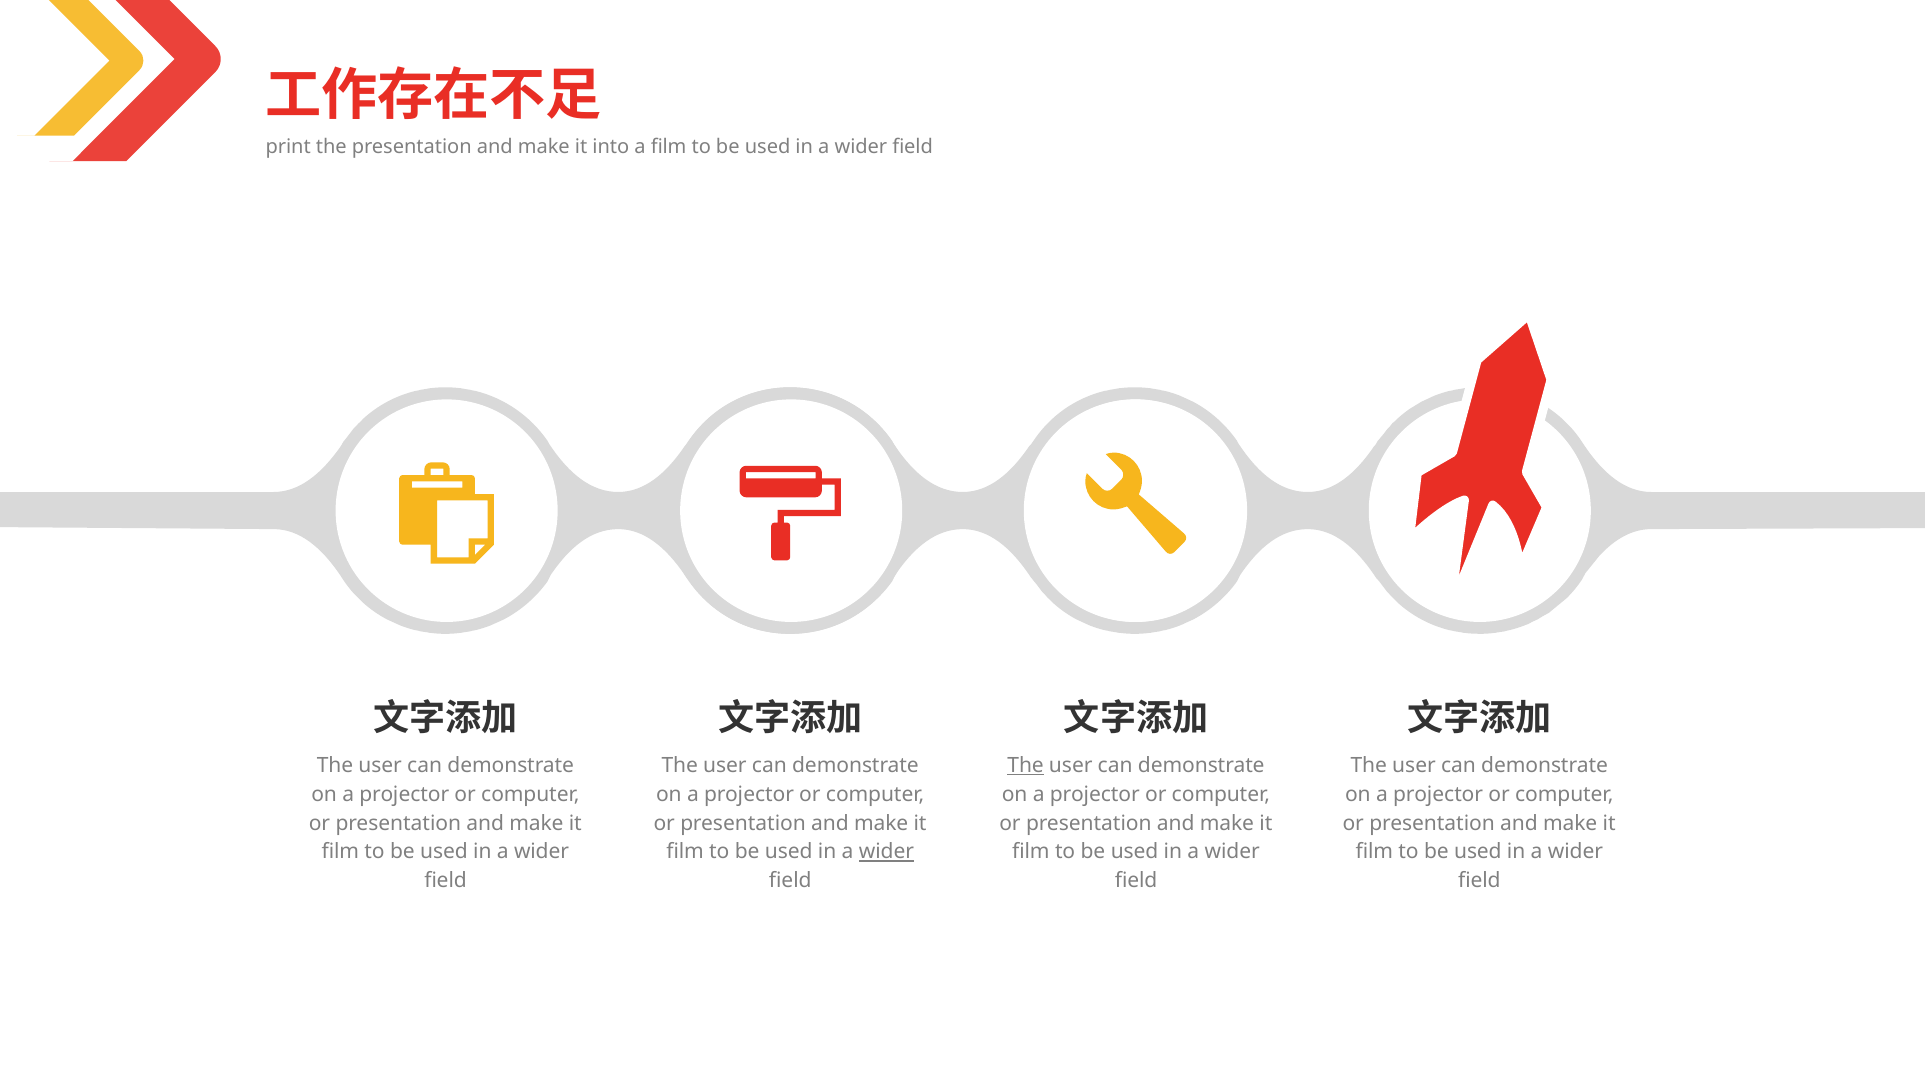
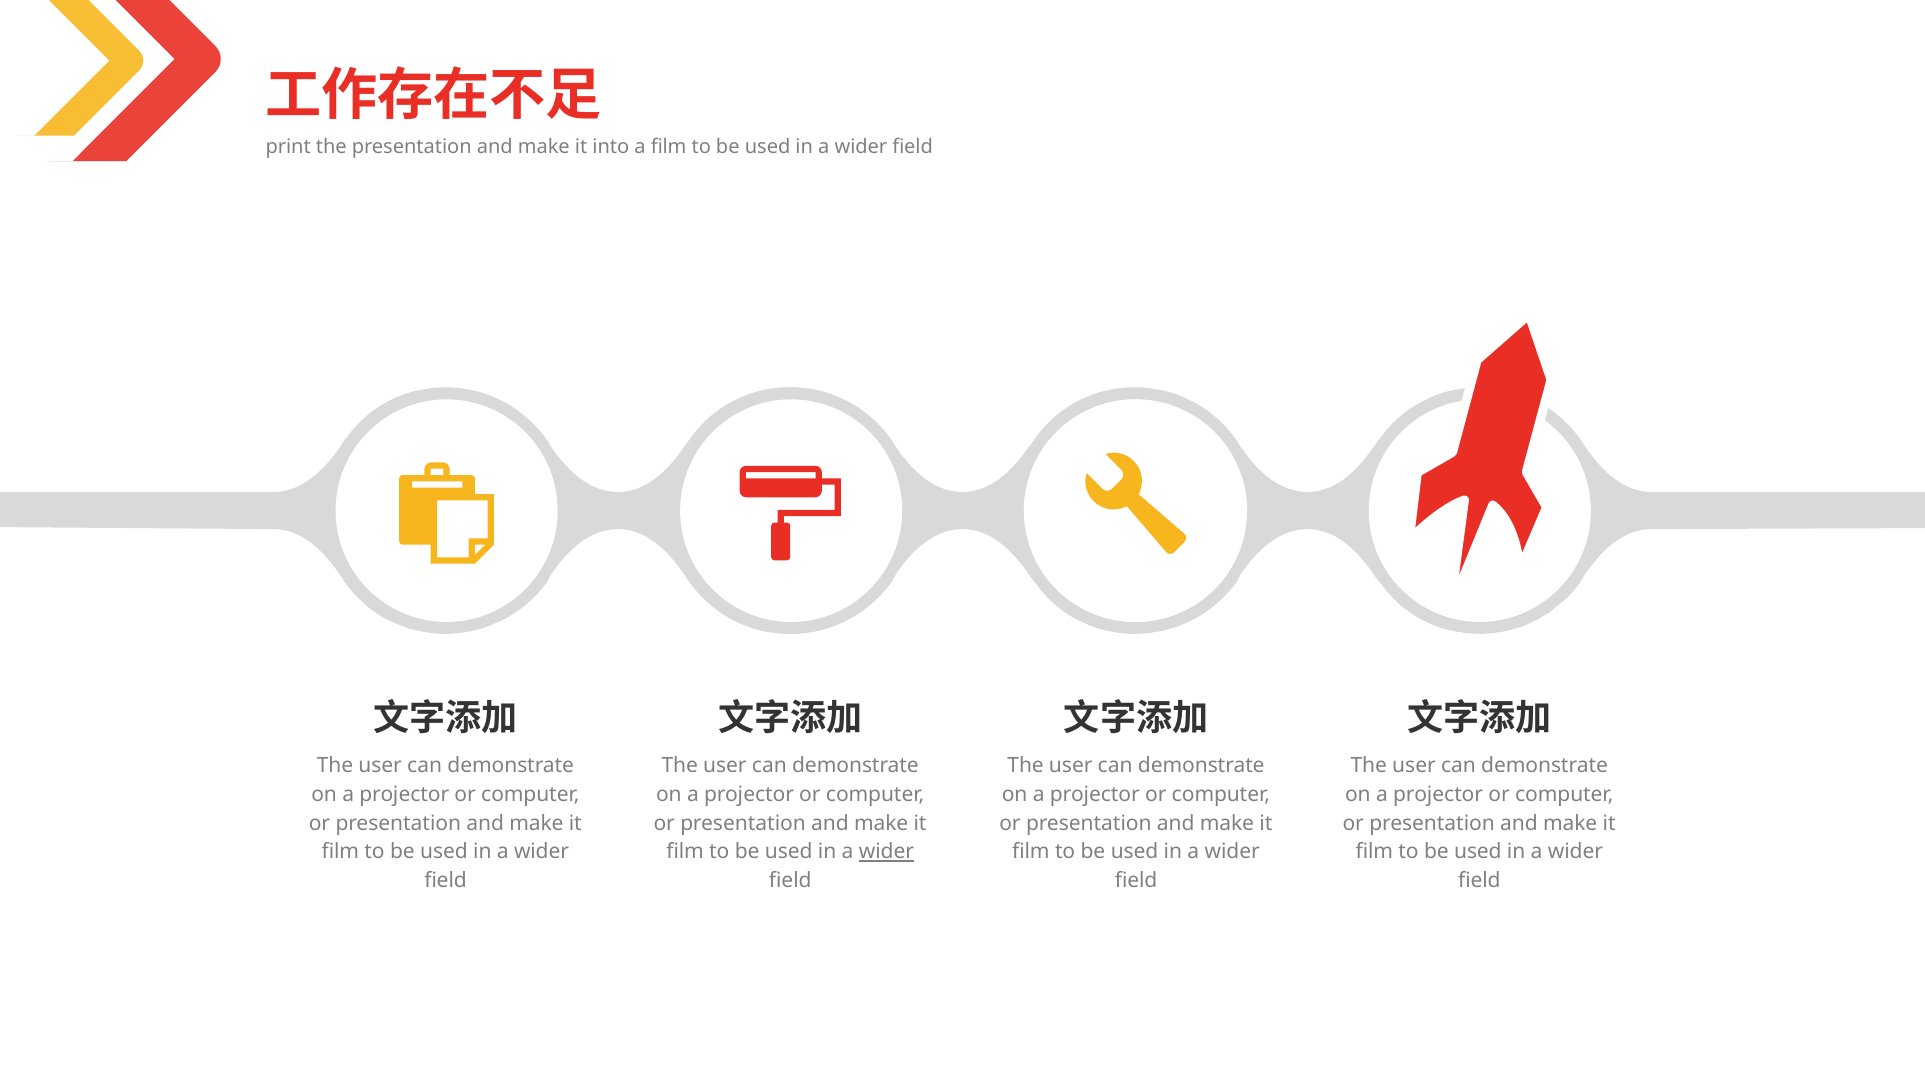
The at (1026, 765) underline: present -> none
